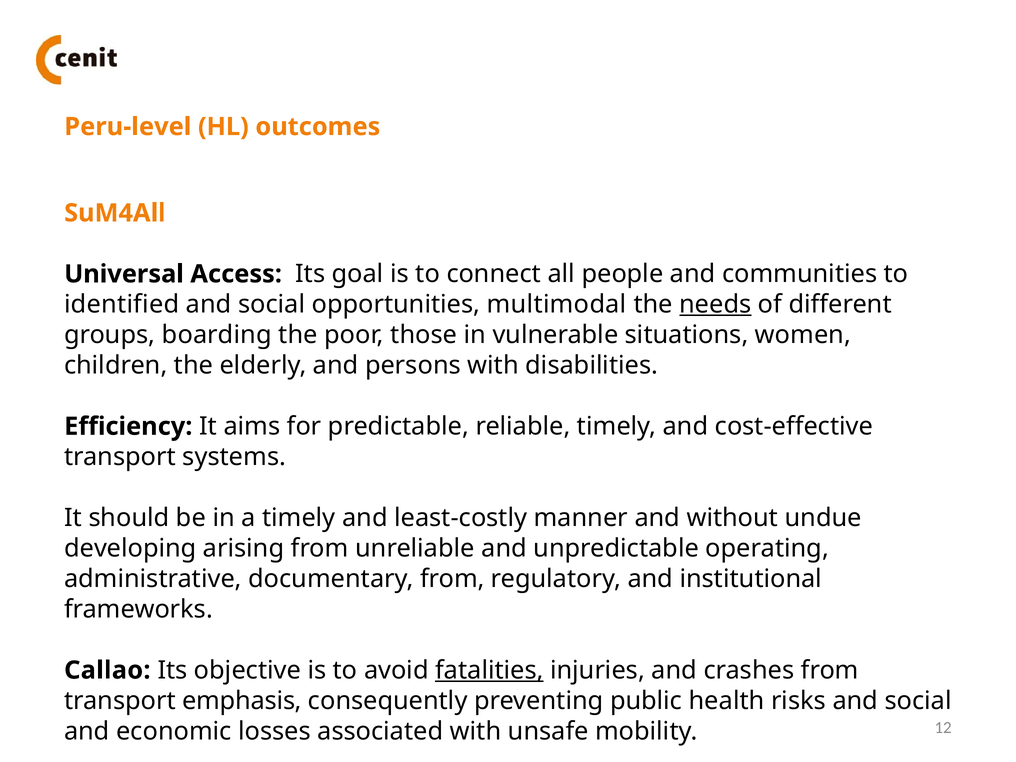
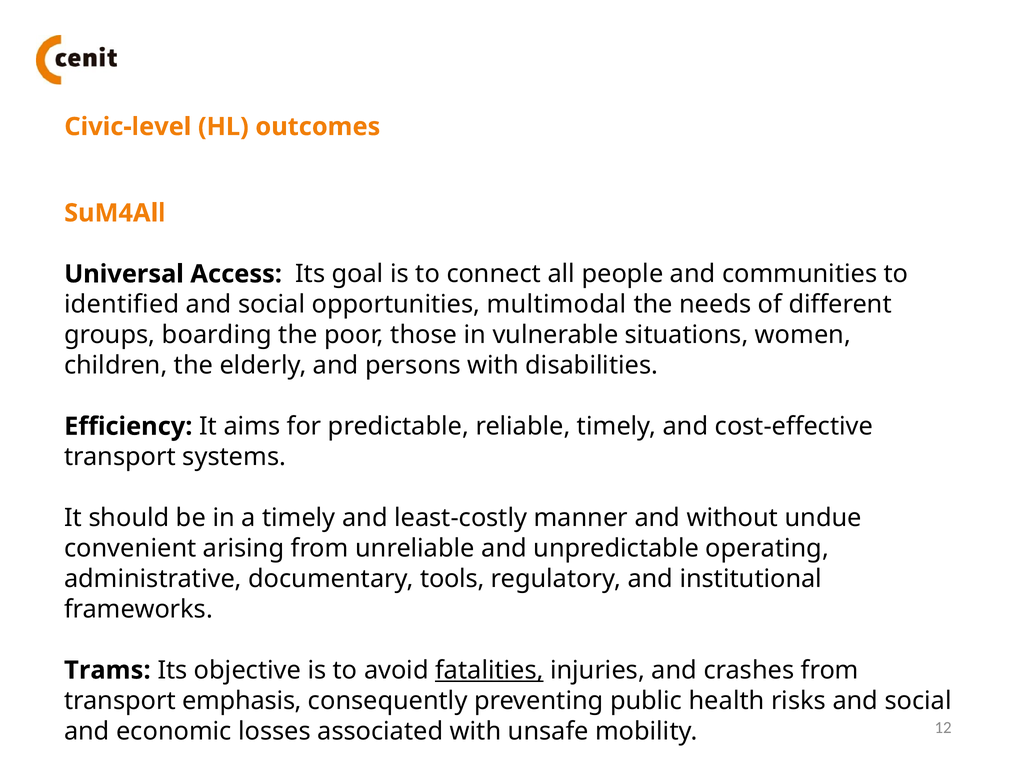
Peru-level: Peru-level -> Civic-level
needs underline: present -> none
developing: developing -> convenient
documentary from: from -> tools
Callao: Callao -> Trams
